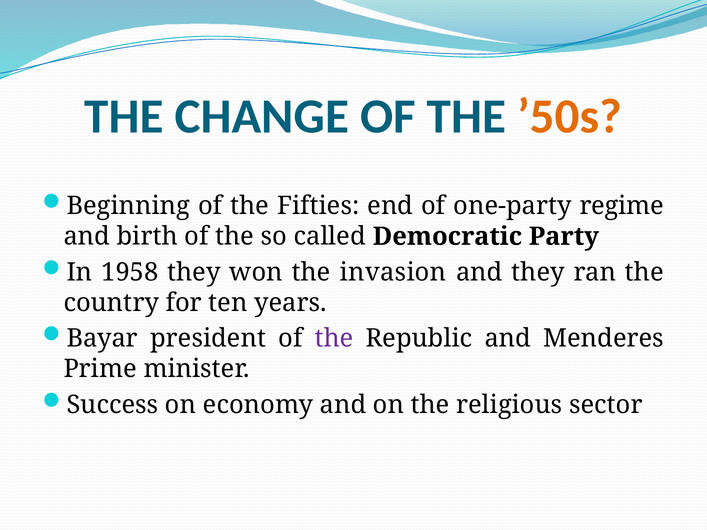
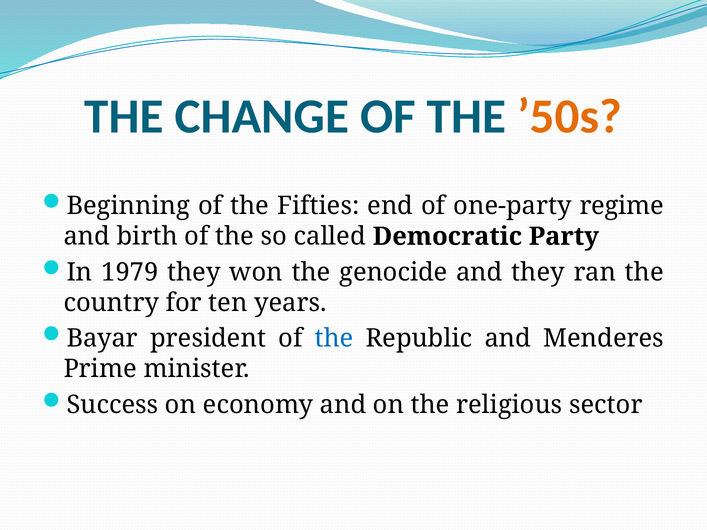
1958: 1958 -> 1979
invasion: invasion -> genocide
the at (334, 339) colour: purple -> blue
